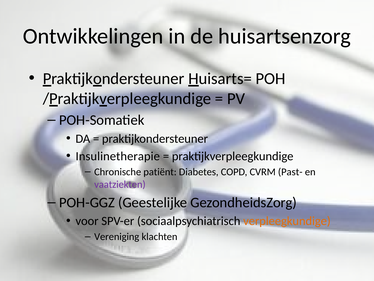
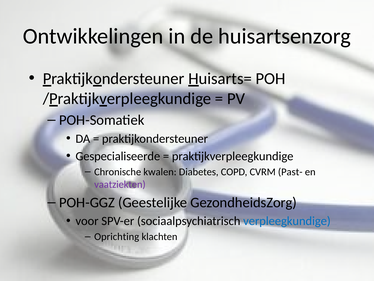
Insulinetherapie: Insulinetherapie -> Gespecialiseerde
patiënt: patiënt -> kwalen
verpleegkundige colour: orange -> blue
Vereniging: Vereniging -> Oprichting
